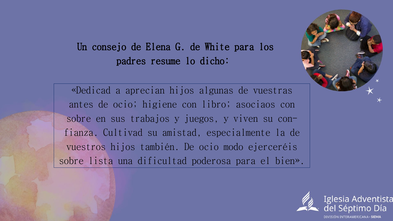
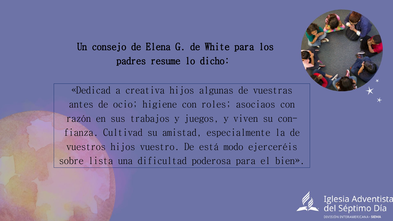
aprecian: aprecian -> creativa
libro: libro -> roles
sobre at (79, 119): sobre -> razón
también: también -> vuestro
ocio at (209, 147): ocio -> está
